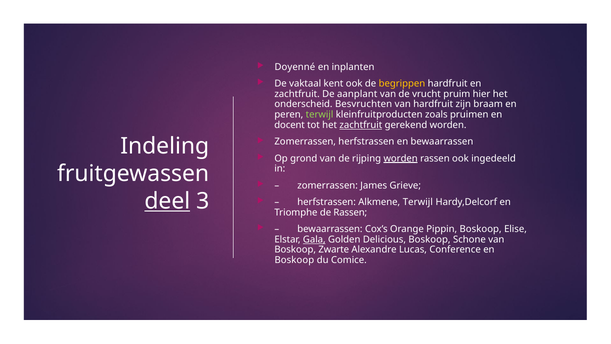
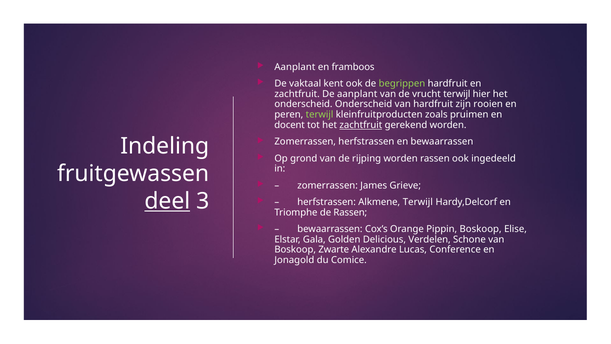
Doyenné at (295, 67): Doyenné -> Aanplant
inplanten: inplanten -> framboos
begrippen colour: yellow -> light green
vrucht pruim: pruim -> terwijl
onderscheid Besvruchten: Besvruchten -> Onderscheid
braam: braam -> rooien
worden at (401, 158) underline: present -> none
Gala underline: present -> none
Delicious Boskoop: Boskoop -> Verdelen
Boskoop at (294, 260): Boskoop -> Jonagold
